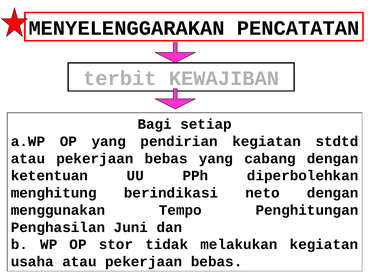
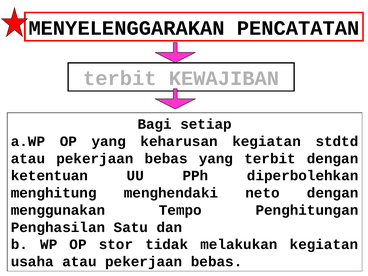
pendirian: pendirian -> keharusan
yang cabang: cabang -> terbit
berindikasi: berindikasi -> menghendaki
Juni: Juni -> Satu
